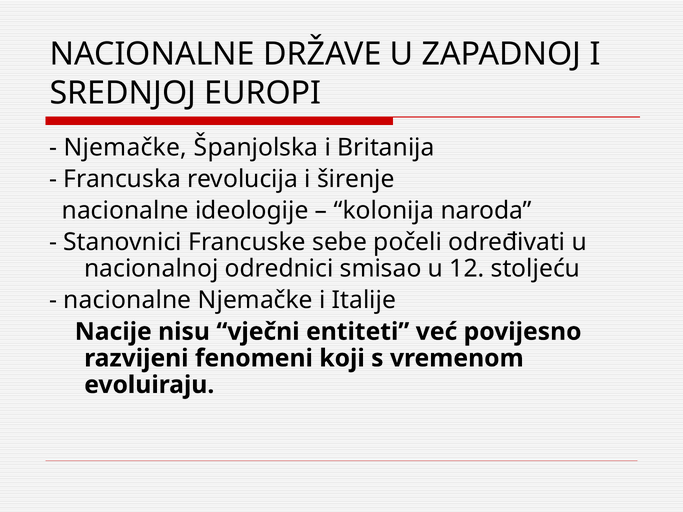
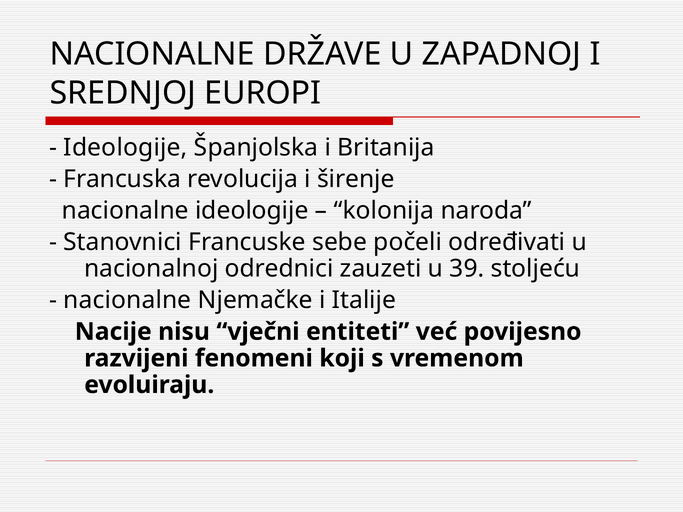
Njemačke at (125, 147): Njemačke -> Ideologije
smisao: smisao -> zauzeti
12: 12 -> 39
